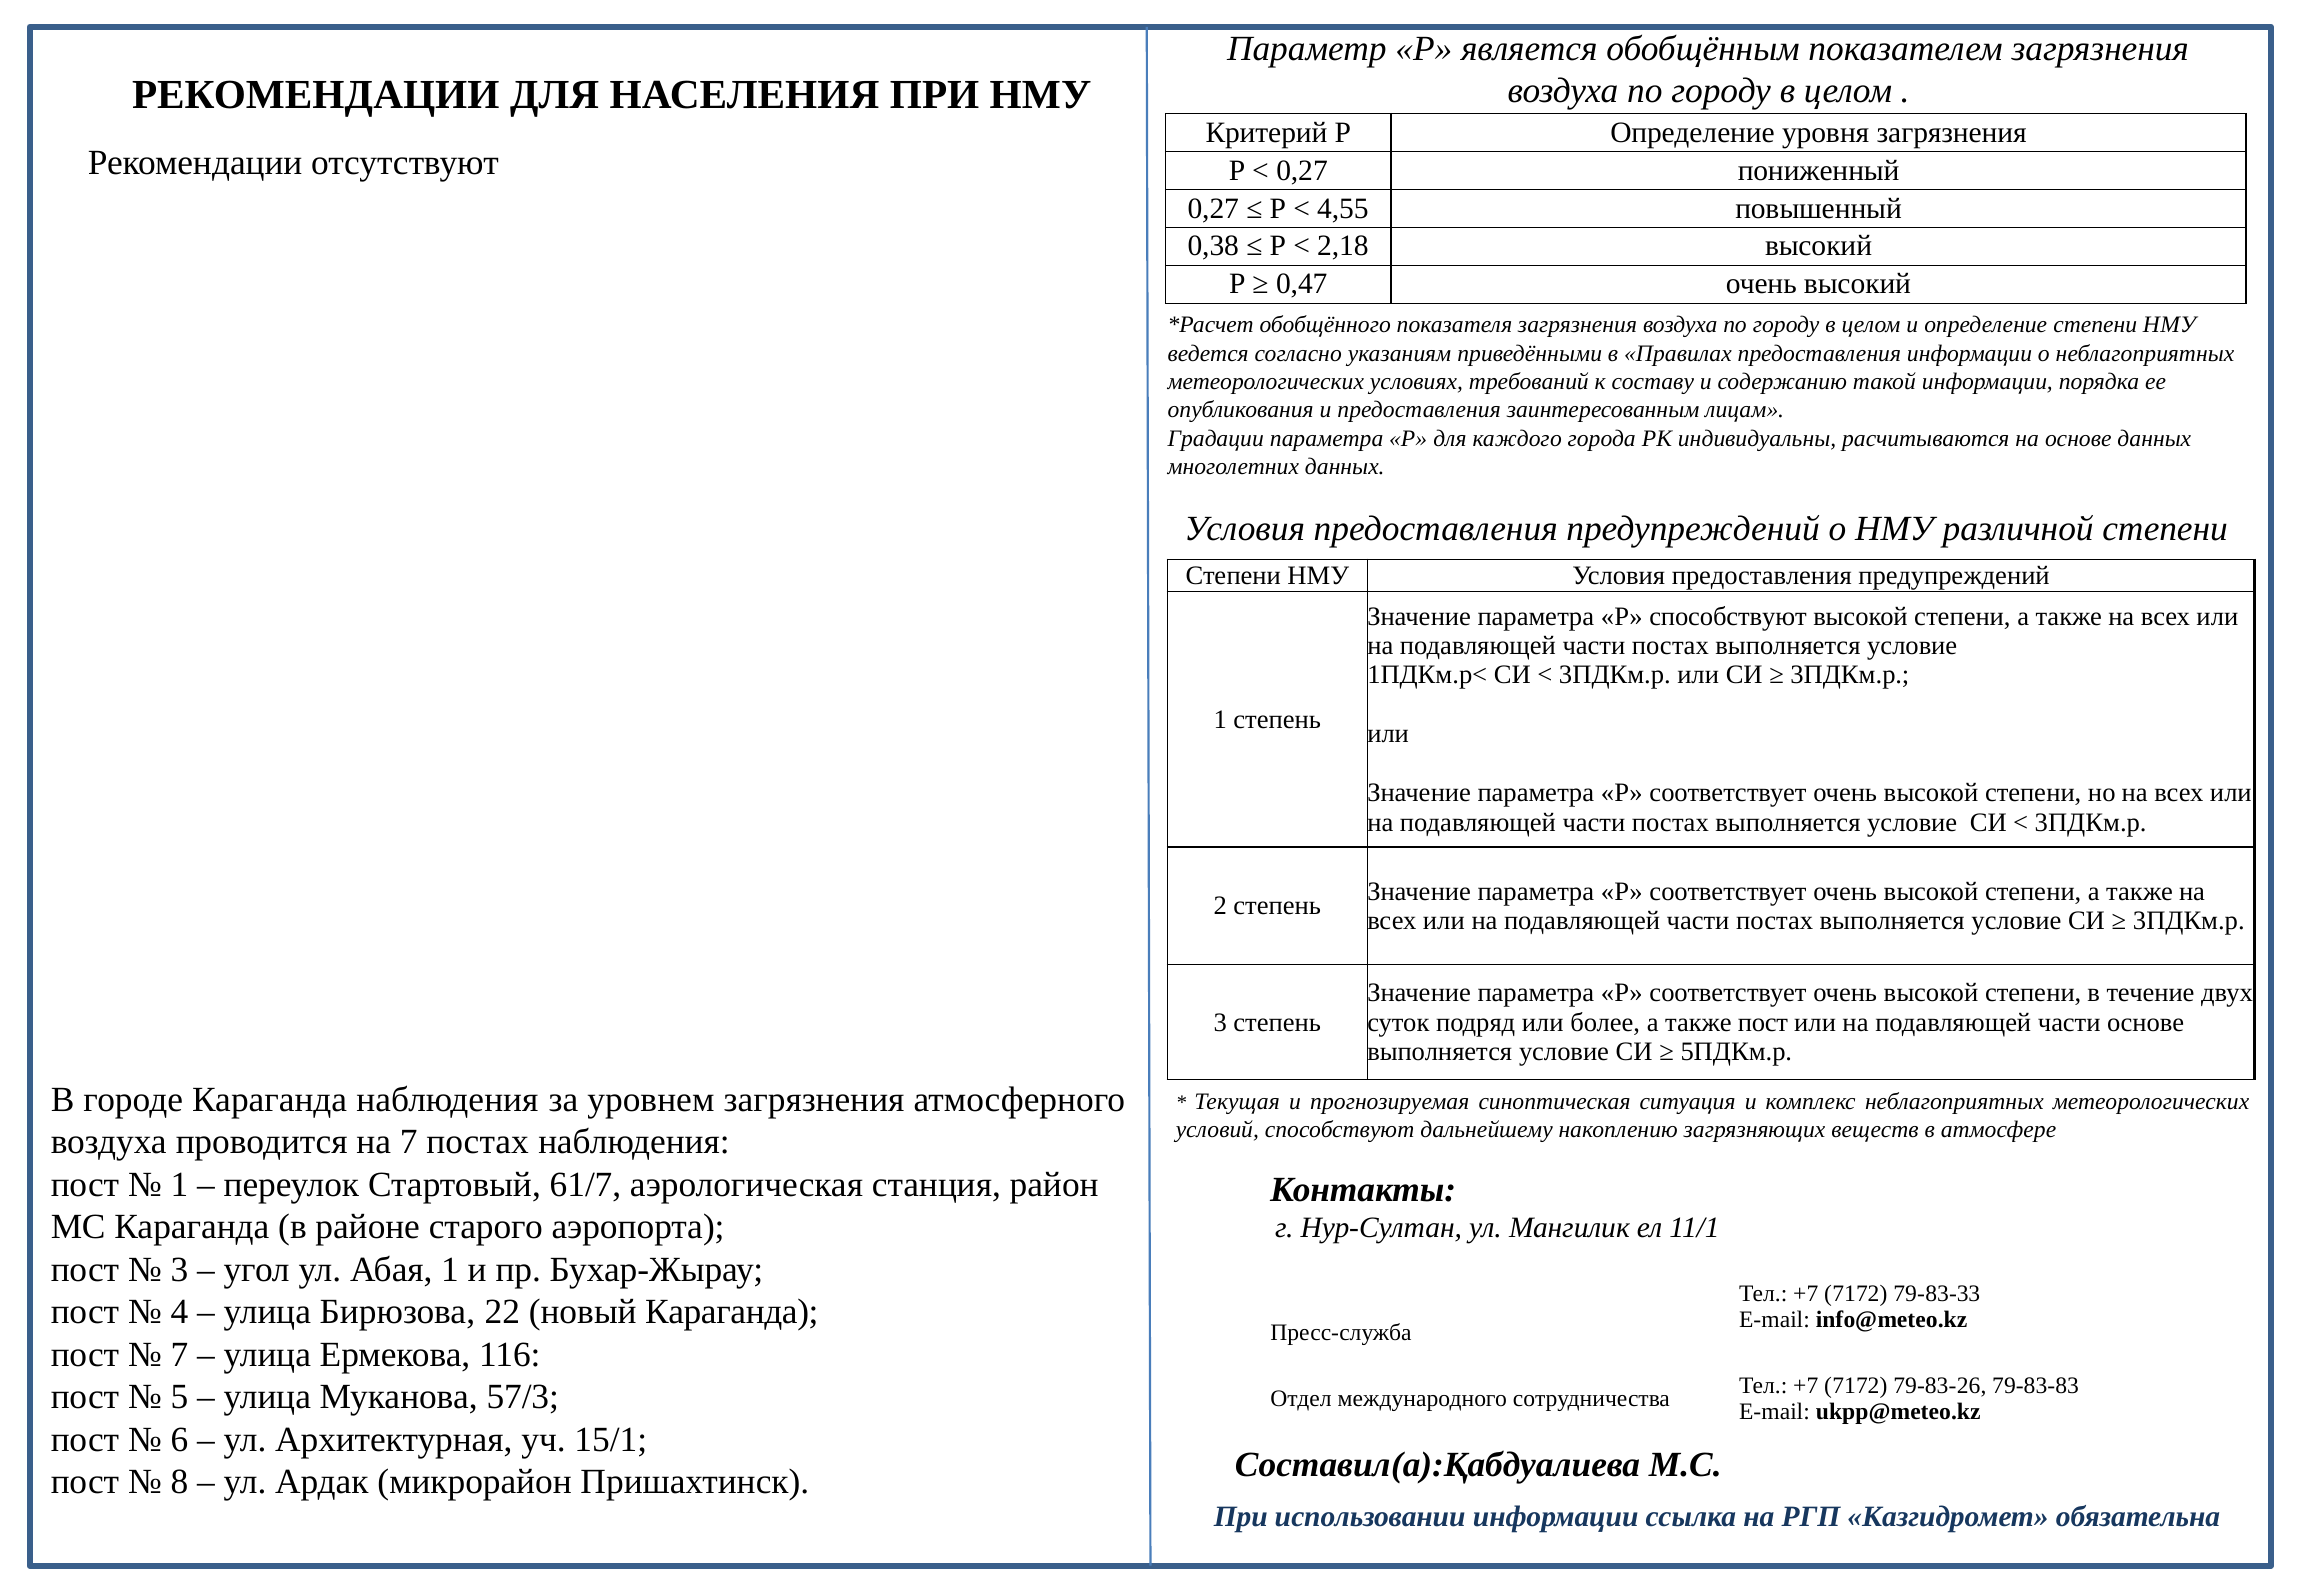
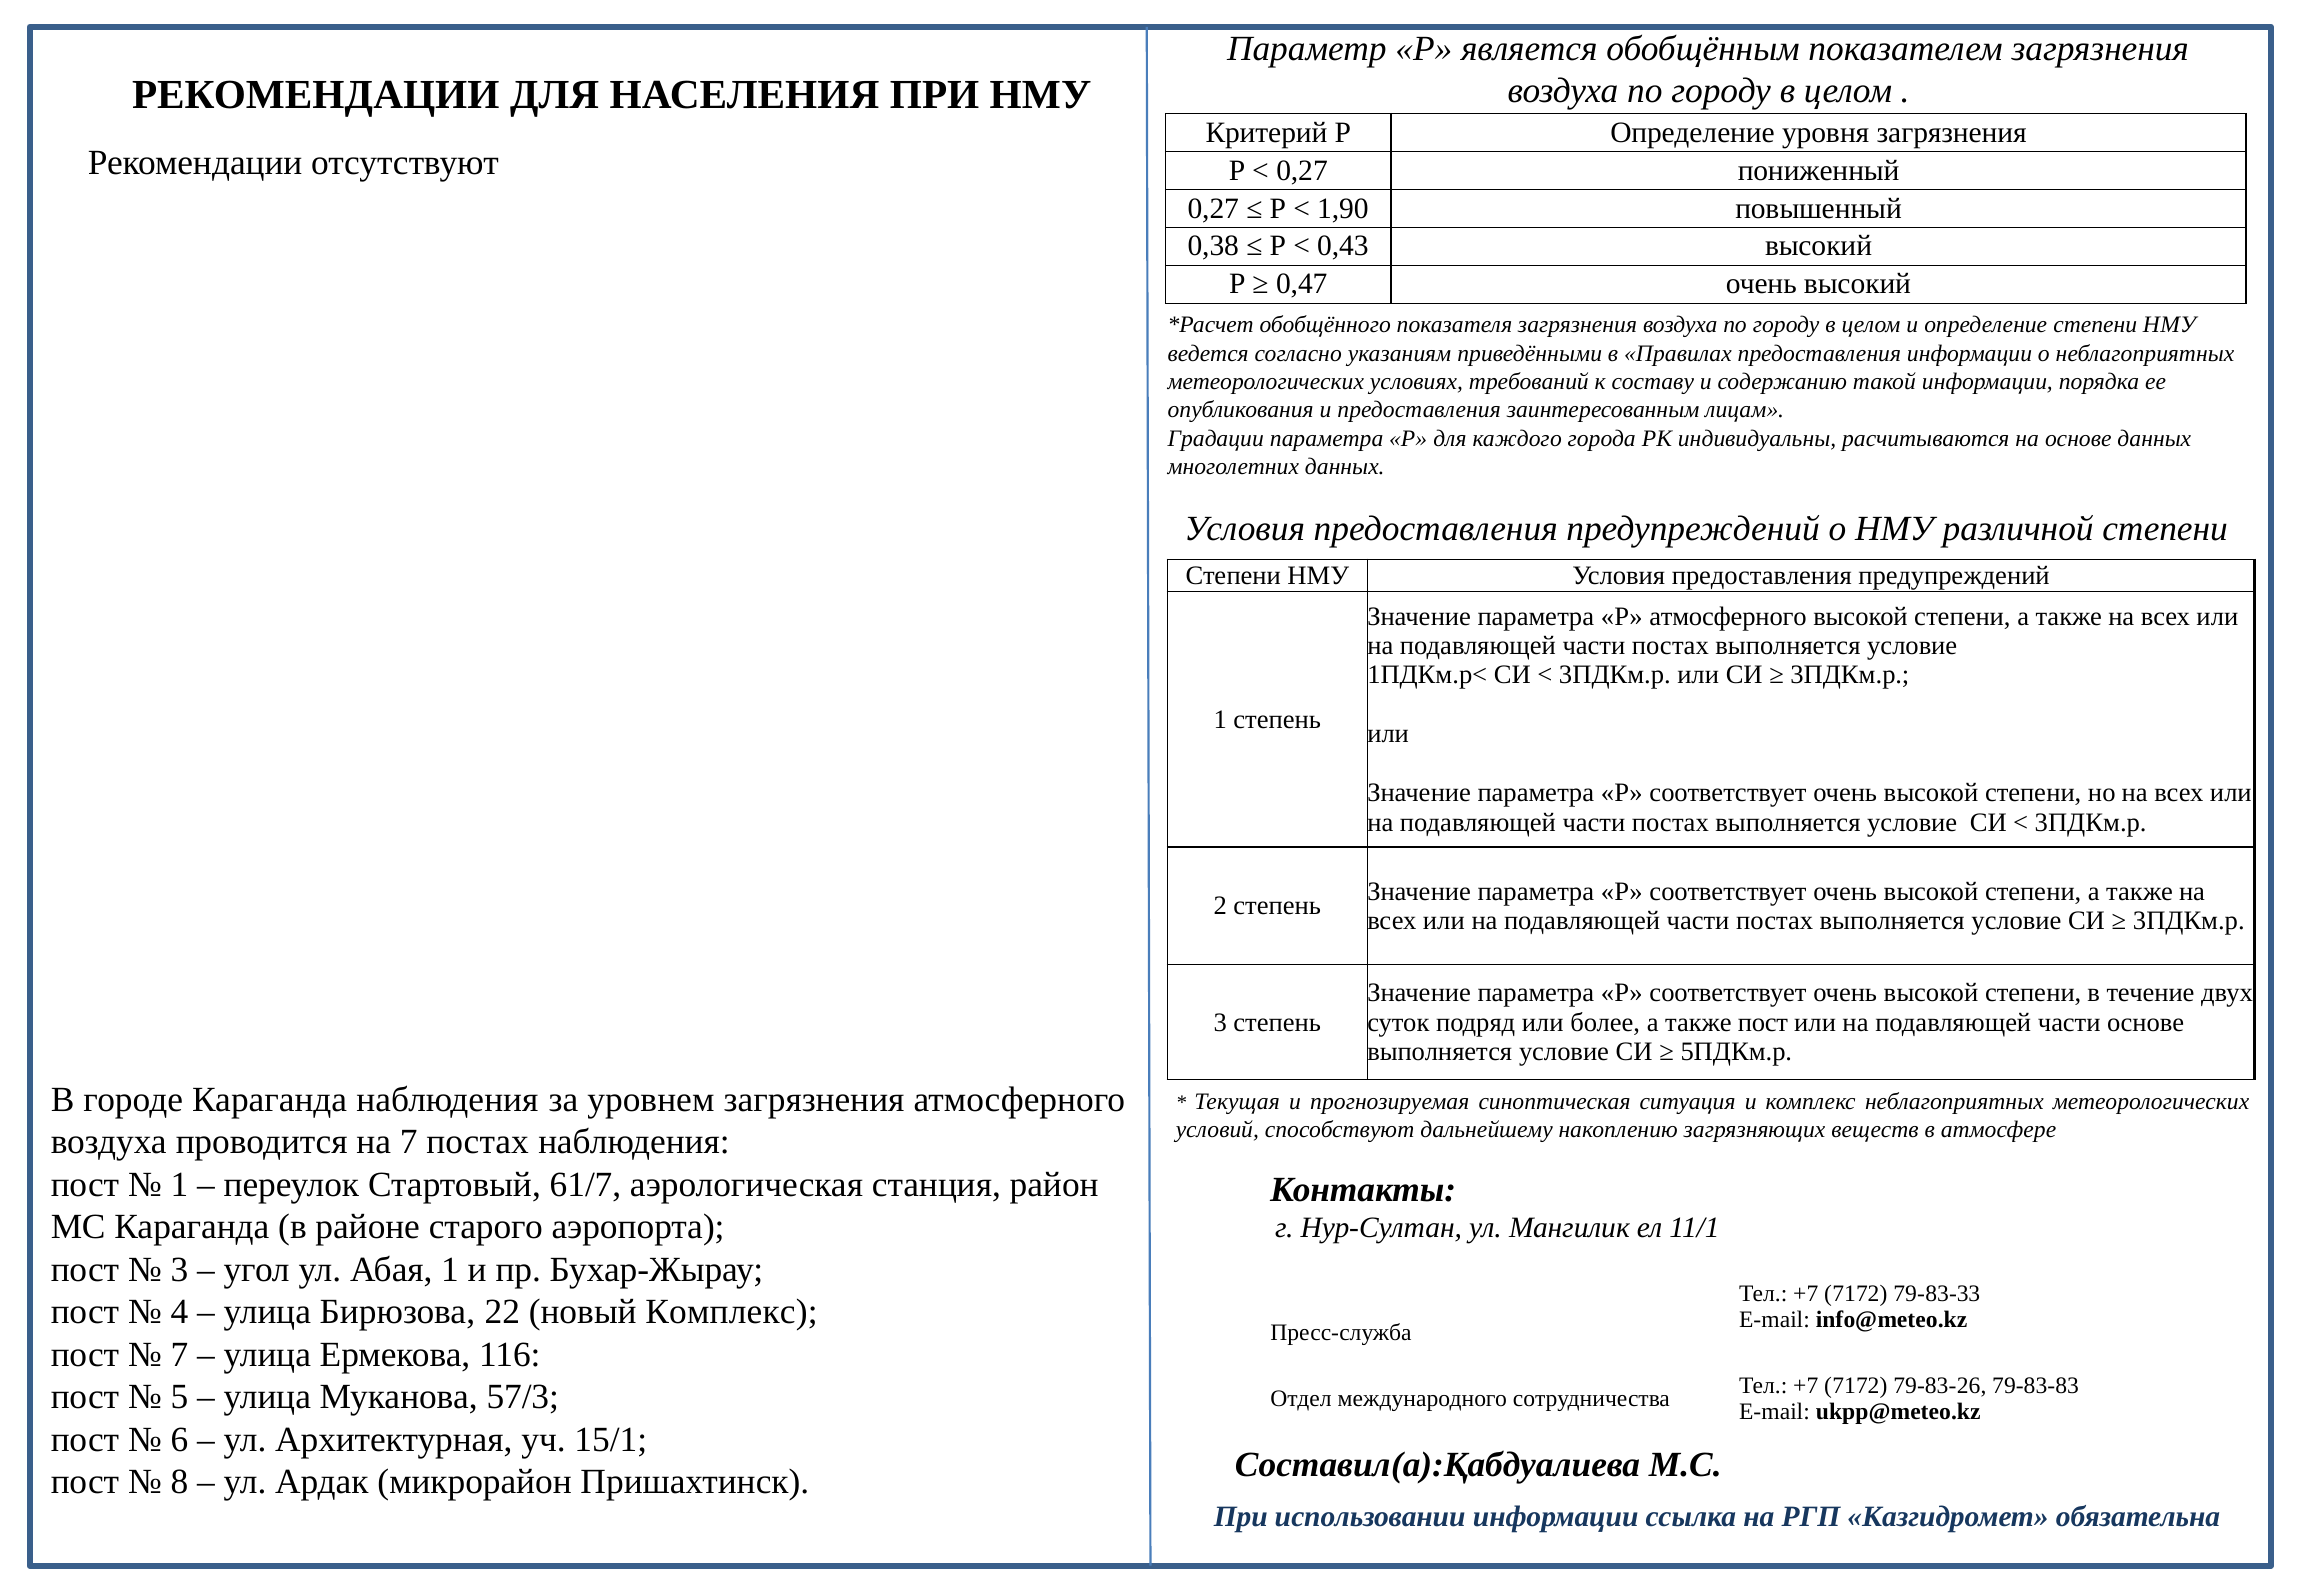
4,55: 4,55 -> 1,90
2,18: 2,18 -> 0,43
Р способствуют: способствуют -> атмосферного
новый Караганда: Караганда -> Комплекс
